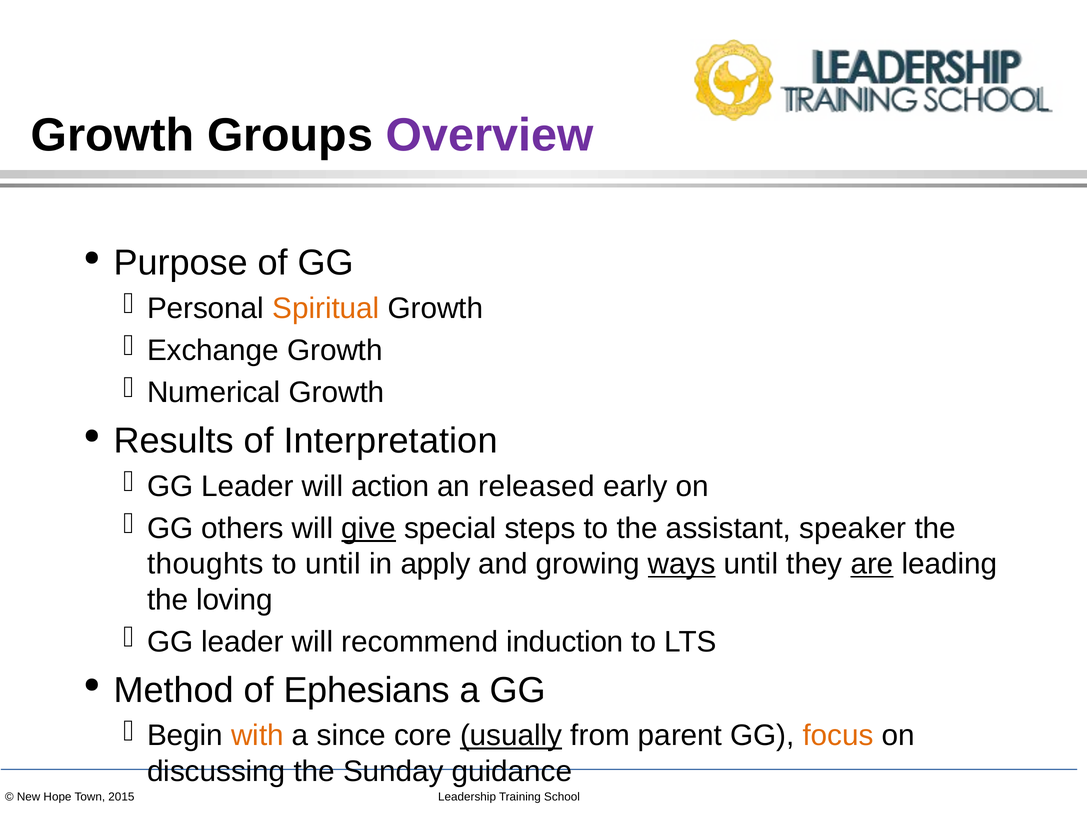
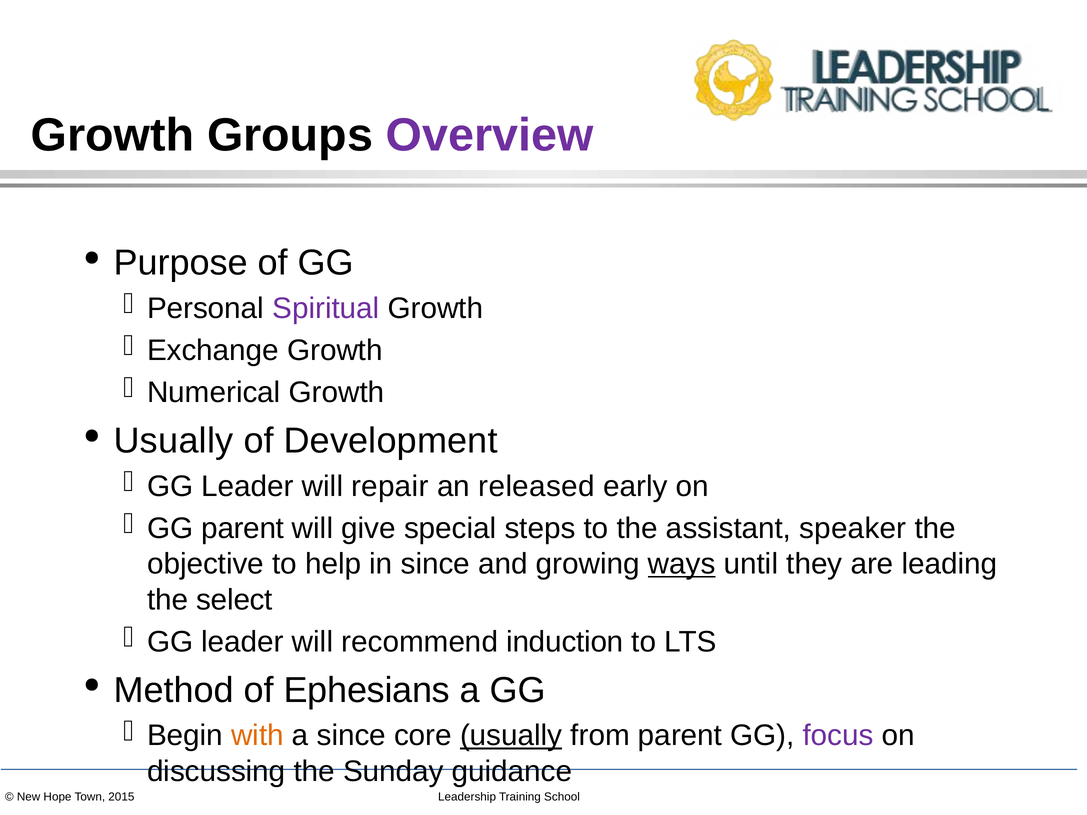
Spiritual colour: orange -> purple
Results at (174, 441): Results -> Usually
Interpretation: Interpretation -> Development
action: action -> repair
GG others: others -> parent
give underline: present -> none
thoughts: thoughts -> objective
to until: until -> help
in apply: apply -> since
are underline: present -> none
loving: loving -> select
focus colour: orange -> purple
